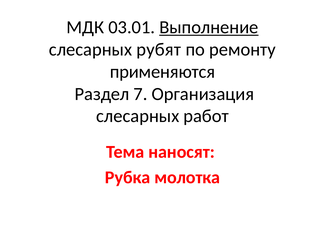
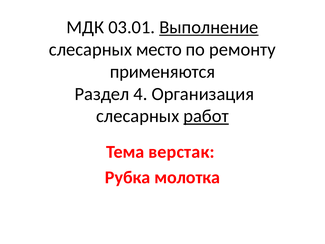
рубят: рубят -> место
7: 7 -> 4
работ underline: none -> present
наносят: наносят -> верстак
